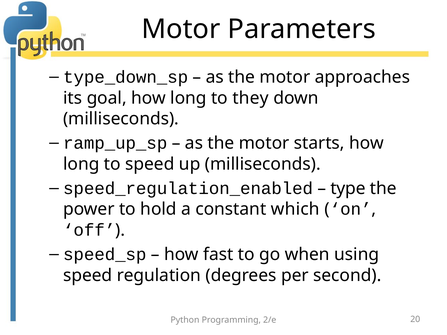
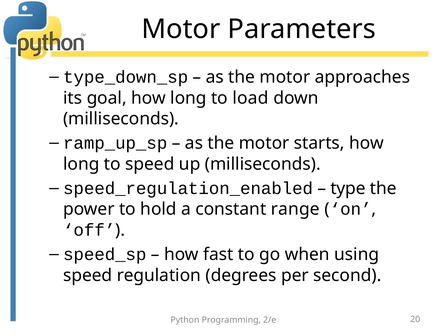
they: they -> load
which: which -> range
